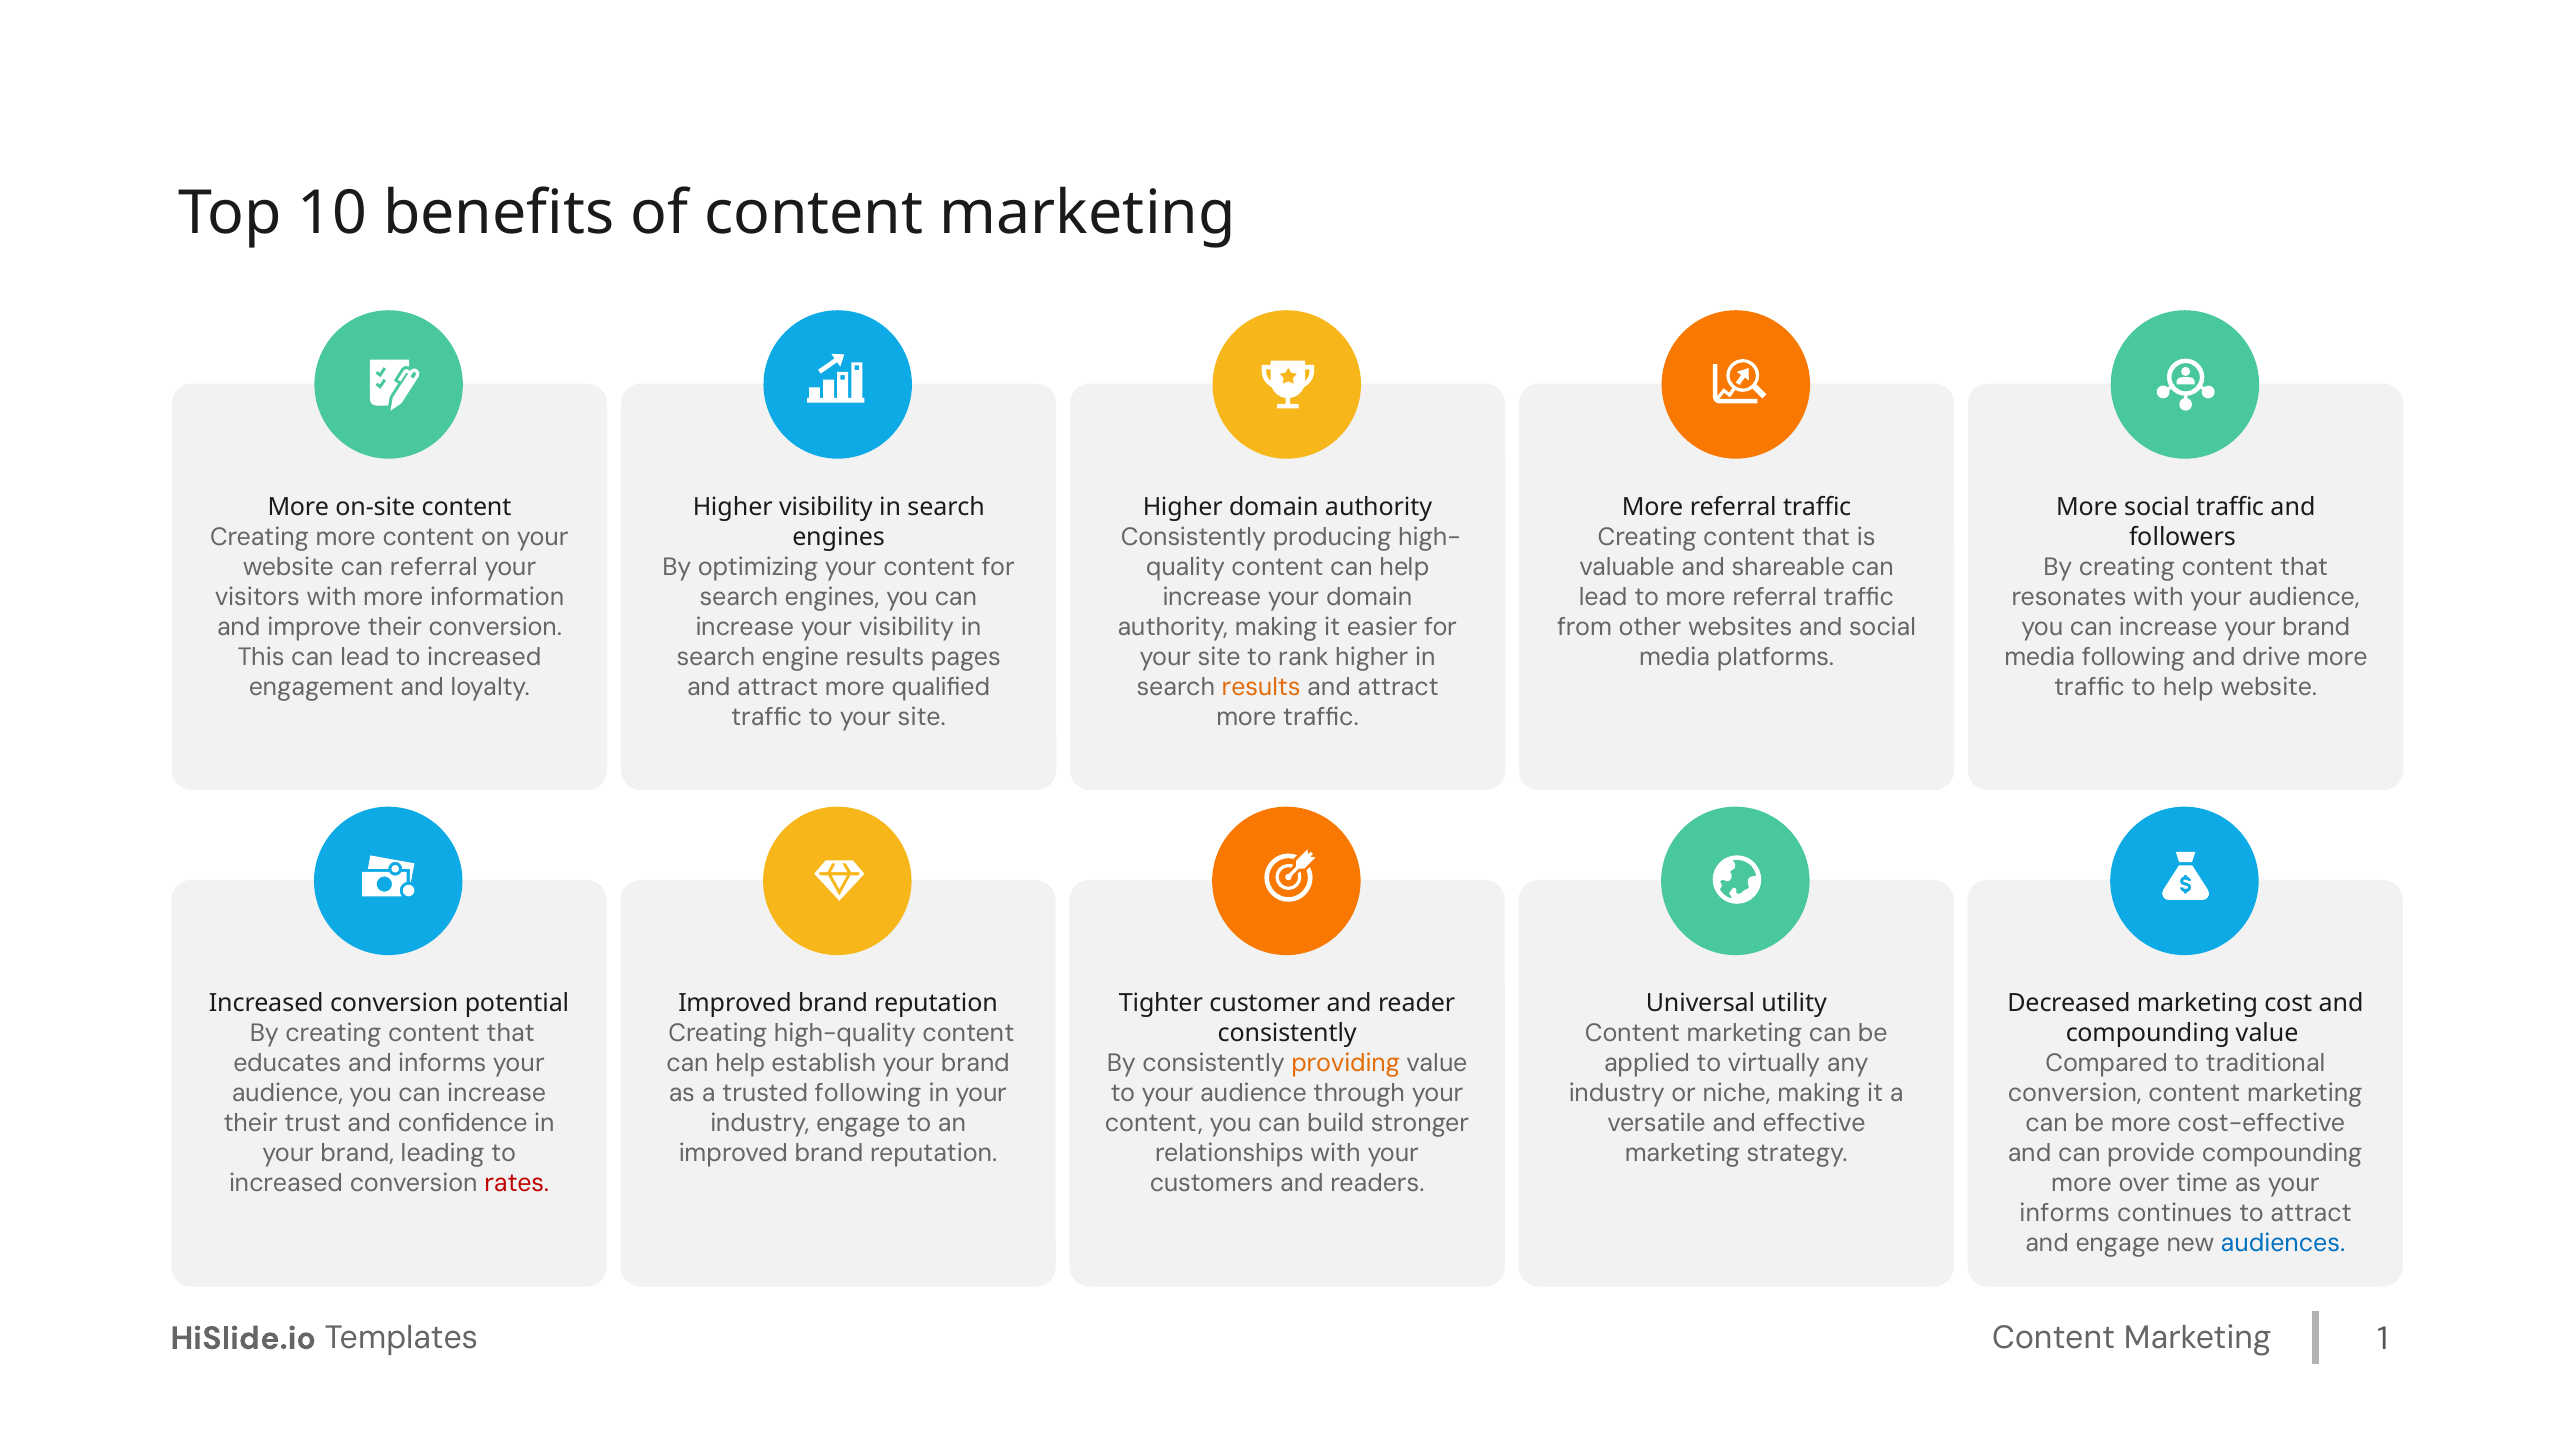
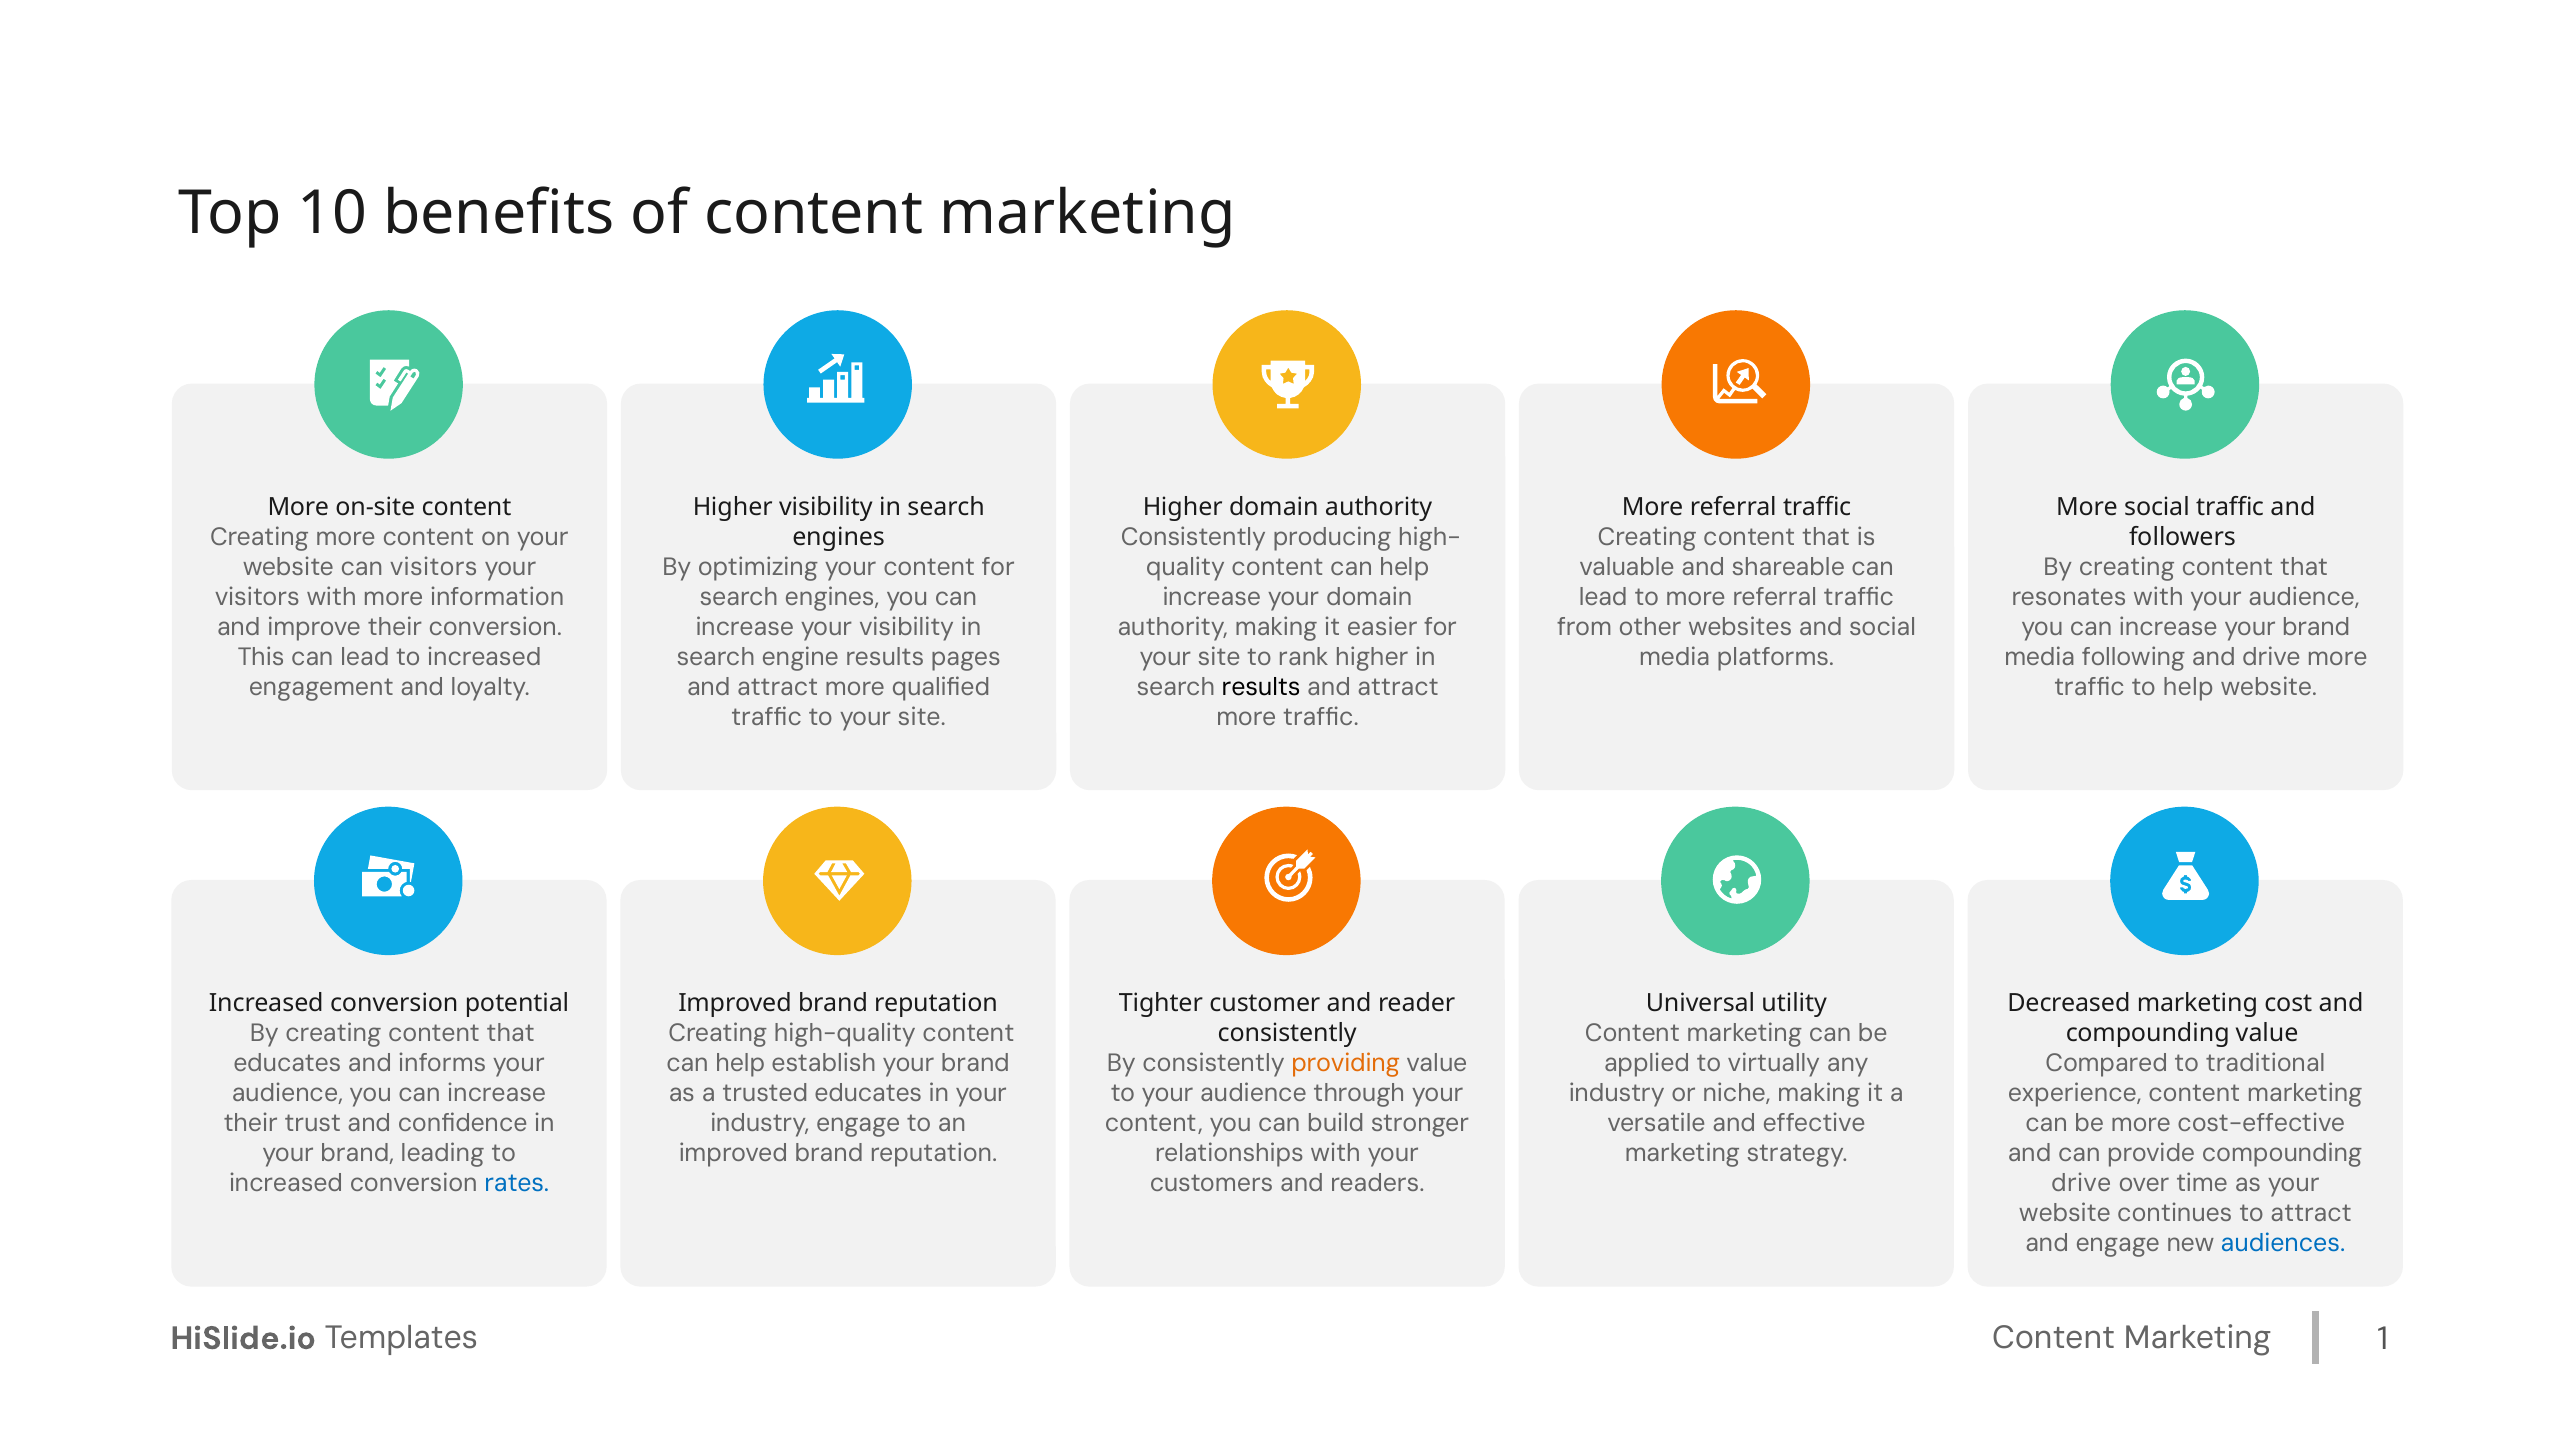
can referral: referral -> visitors
results at (1261, 687) colour: orange -> black
trusted following: following -> educates
conversion at (2075, 1093): conversion -> experience
rates colour: red -> blue
more at (2081, 1183): more -> drive
informs at (2065, 1214): informs -> website
